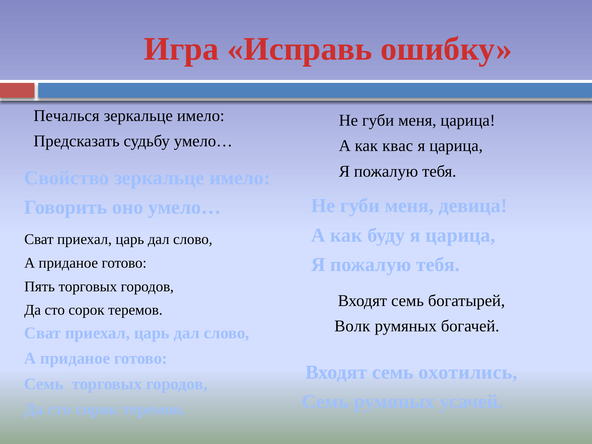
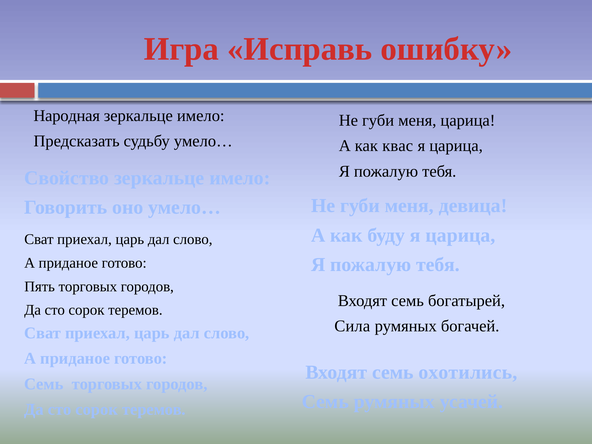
Печалься: Печалься -> Народная
Волк: Волк -> Сила
